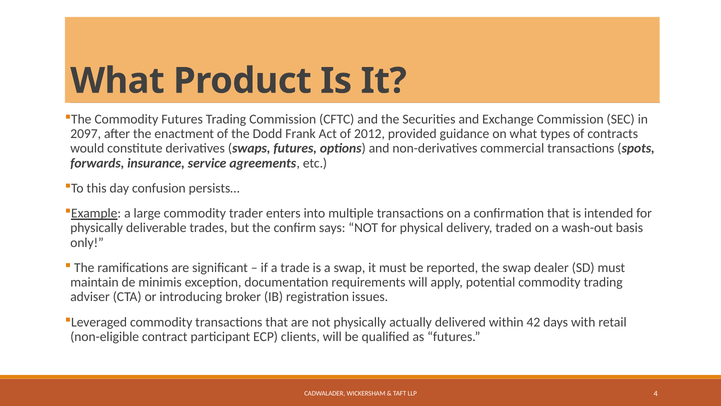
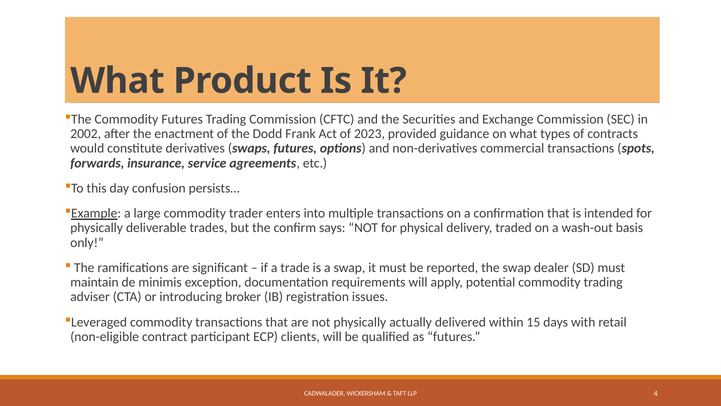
2097: 2097 -> 2002
2012: 2012 -> 2023
42: 42 -> 15
